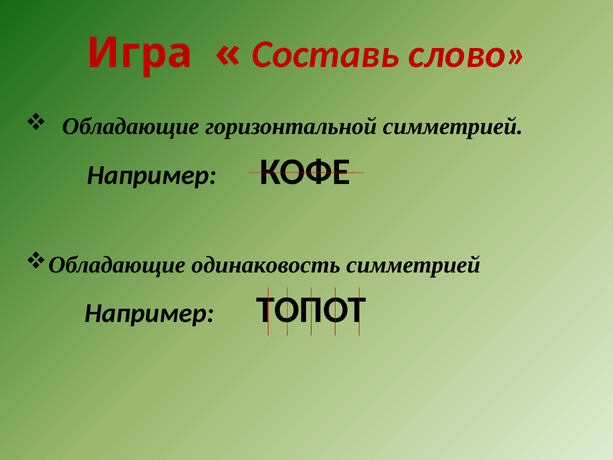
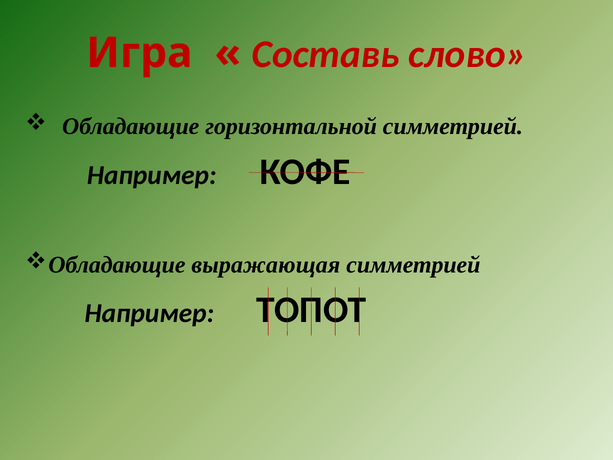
одинаковость: одинаковость -> выражающая
